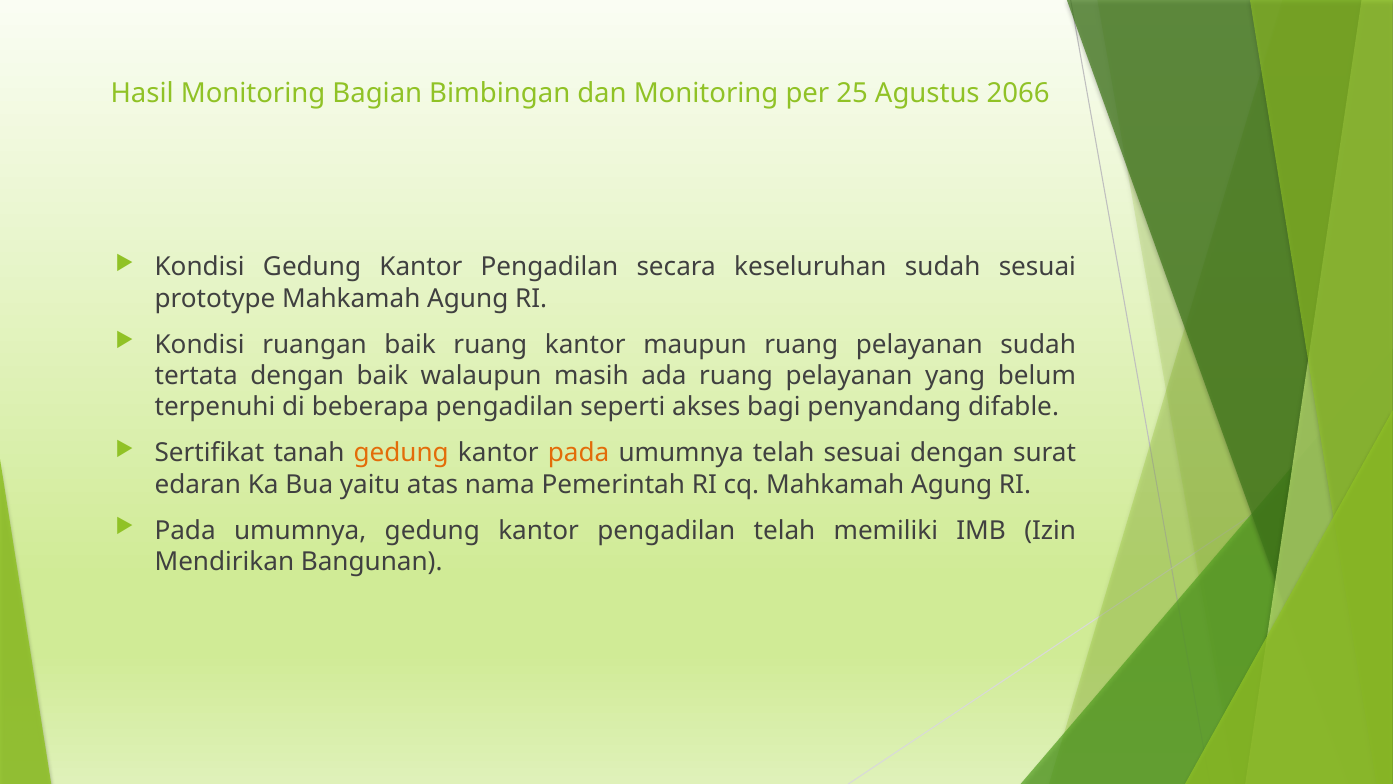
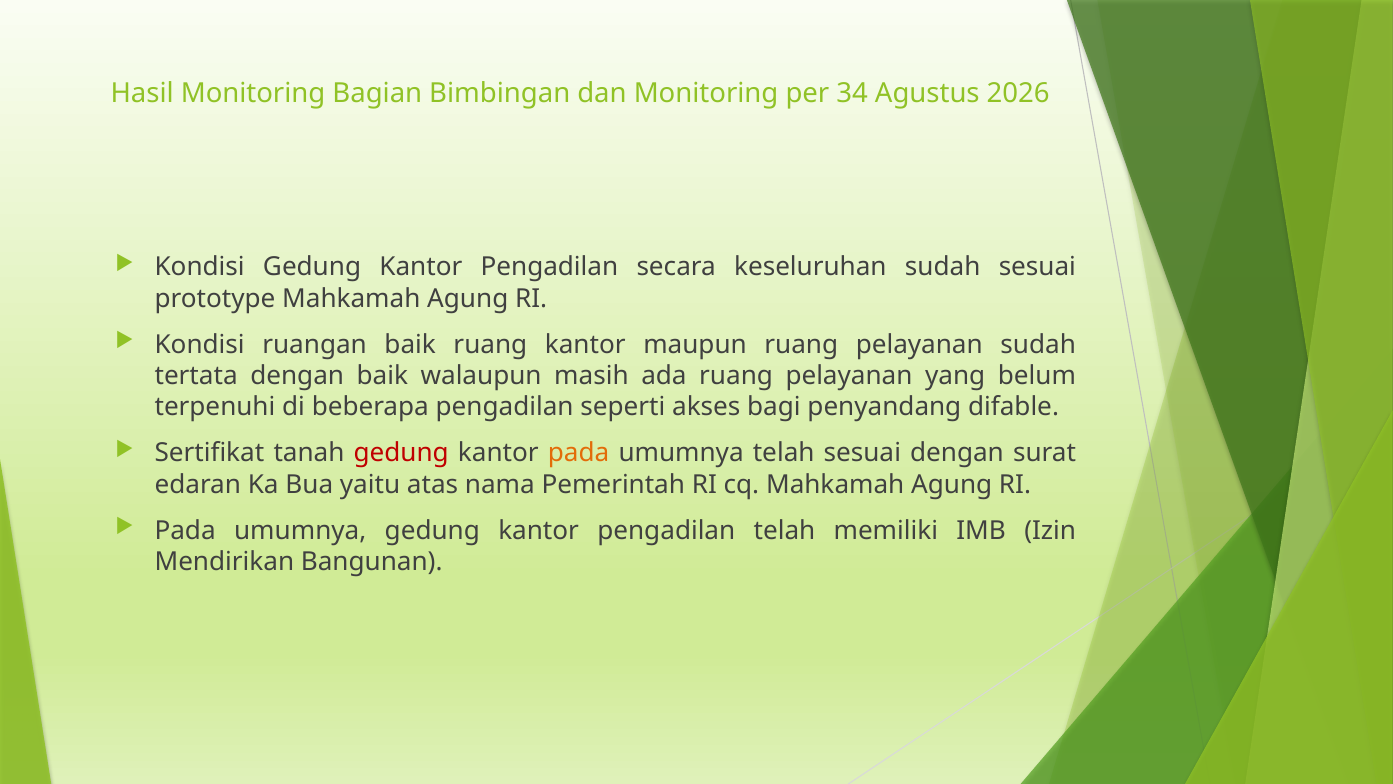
25: 25 -> 34
2066: 2066 -> 2026
gedung at (401, 453) colour: orange -> red
